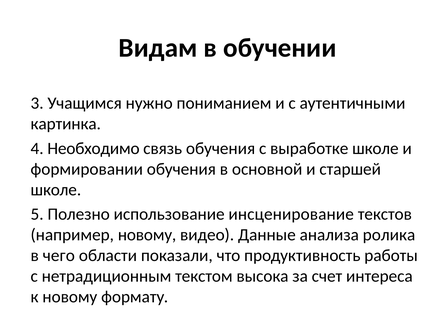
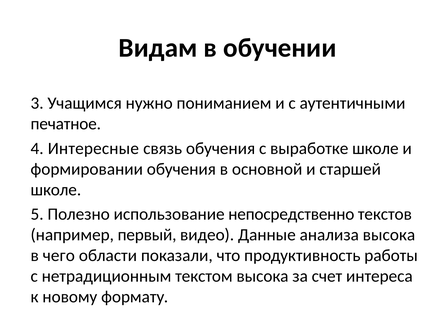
картинка: картинка -> печатное
Необходимо: Необходимо -> Интересные
инсценирование: инсценирование -> непосредственно
например новому: новому -> первый
анализа ролика: ролика -> высока
